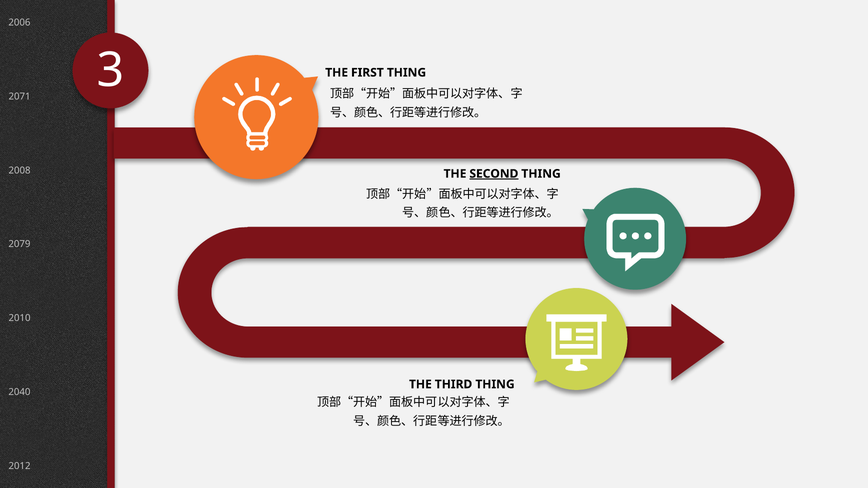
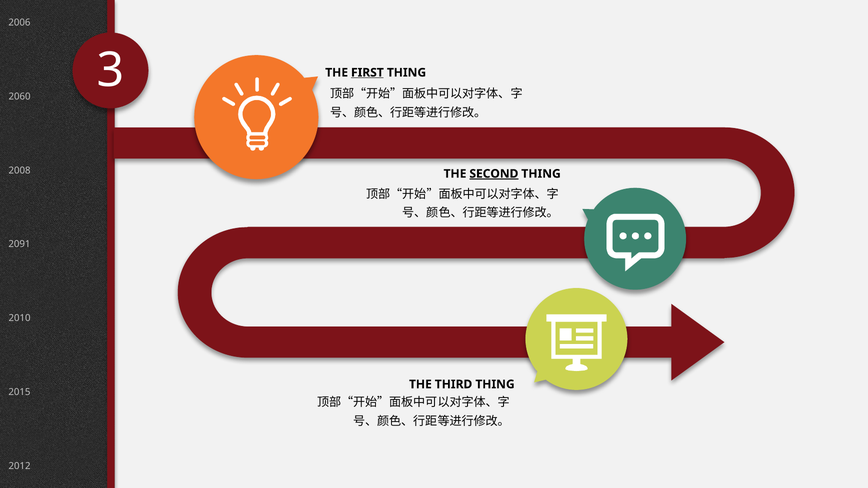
FIRST underline: none -> present
2071: 2071 -> 2060
2079: 2079 -> 2091
2040: 2040 -> 2015
